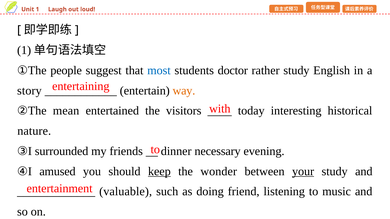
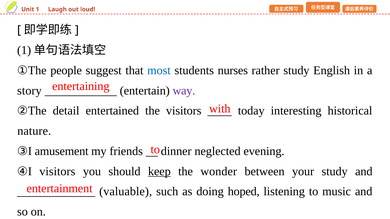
doctor: doctor -> nurses
way colour: orange -> purple
mean: mean -> detail
surrounded: surrounded -> amusement
necessary: necessary -> neglected
④I amused: amused -> visitors
your underline: present -> none
friend: friend -> hoped
